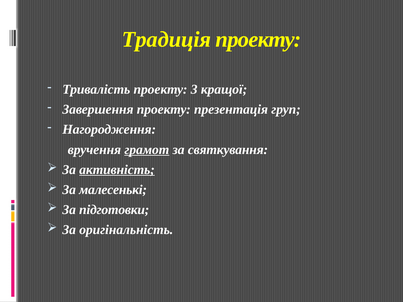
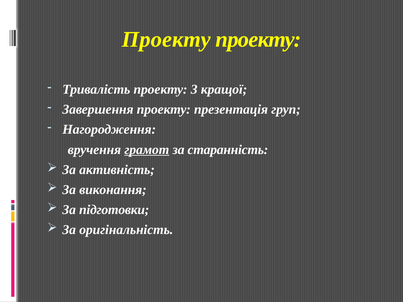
Традиція at (166, 40): Традиція -> Проекту
святкування: святкування -> старанність
активність underline: present -> none
малесенькі: малесенькі -> виконання
